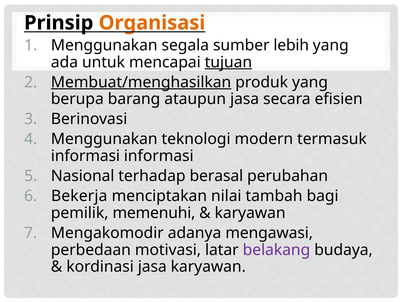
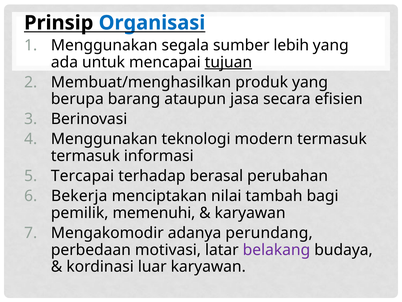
Organisasi colour: orange -> blue
Membuat/menghasilkan underline: present -> none
informasi at (85, 156): informasi -> termasuk
Nasional: Nasional -> Tercapai
mengawasi: mengawasi -> perundang
kordinasi jasa: jasa -> luar
